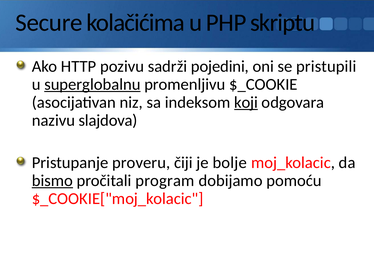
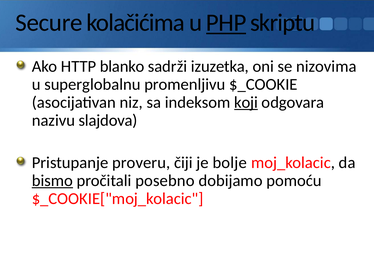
PHP underline: none -> present
pozivu: pozivu -> blanko
pojedini: pojedini -> izuzetka
pristupili: pristupili -> nizovima
superglobalnu underline: present -> none
program: program -> posebno
